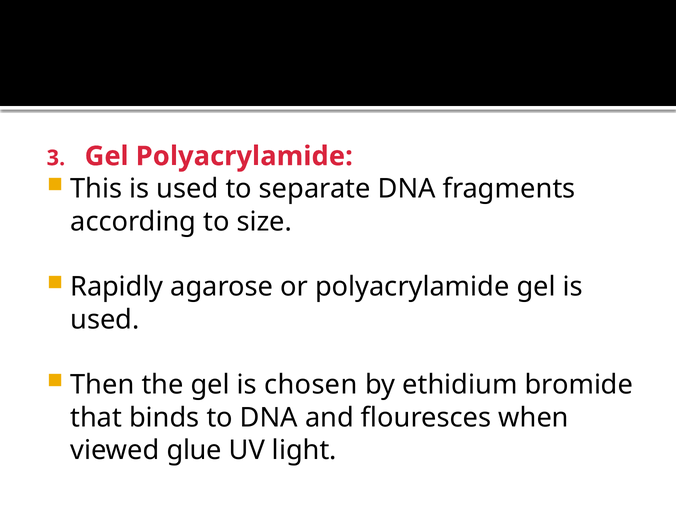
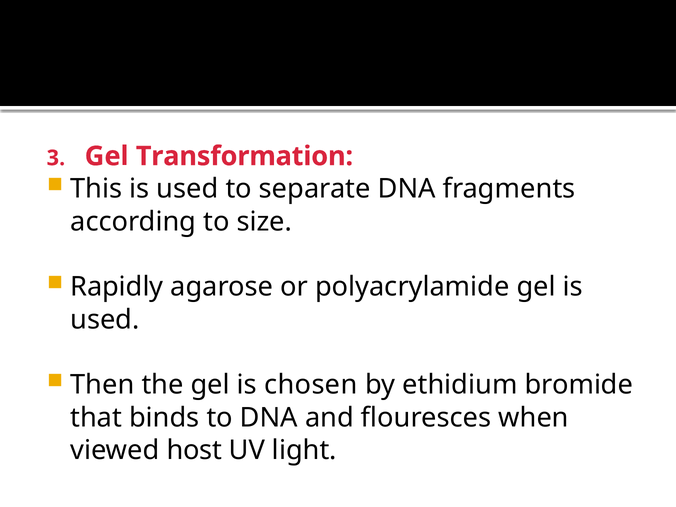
Gel Polyacrylamide: Polyacrylamide -> Transformation
glue: glue -> host
